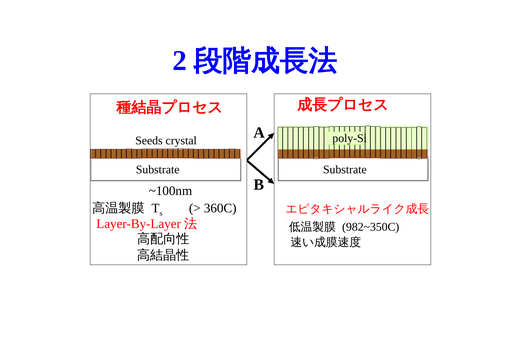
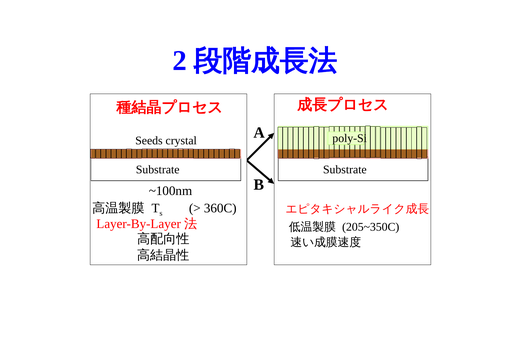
982~350C: 982~350C -> 205~350C
